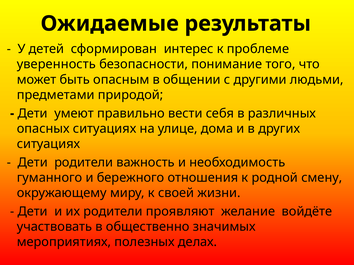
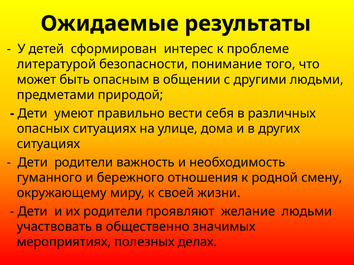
уверенность: уверенность -> литературой
желание войдёте: войдёте -> людьми
